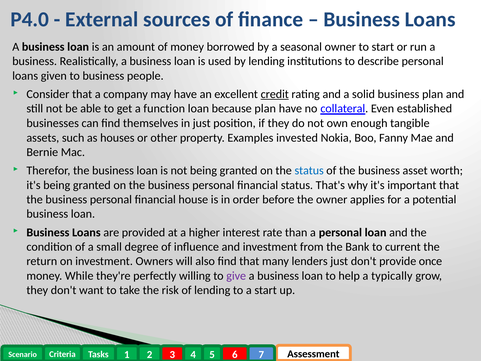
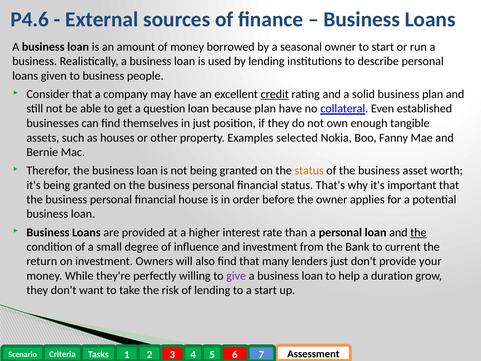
P4.0: P4.0 -> P4.6
function: function -> question
invested: invested -> selected
status at (309, 171) colour: blue -> orange
the at (418, 232) underline: none -> present
once: once -> your
typically: typically -> duration
